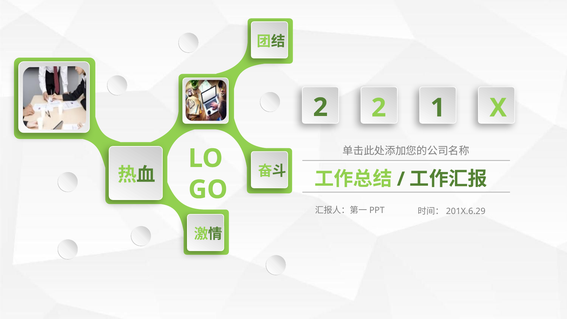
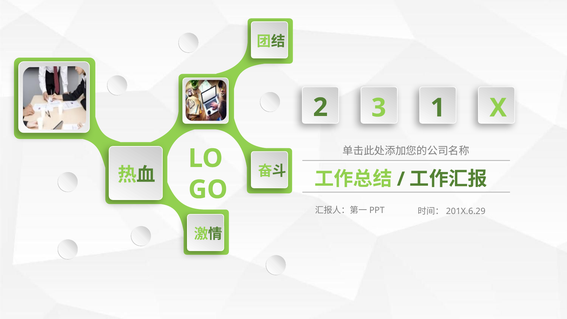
2 2: 2 -> 3
